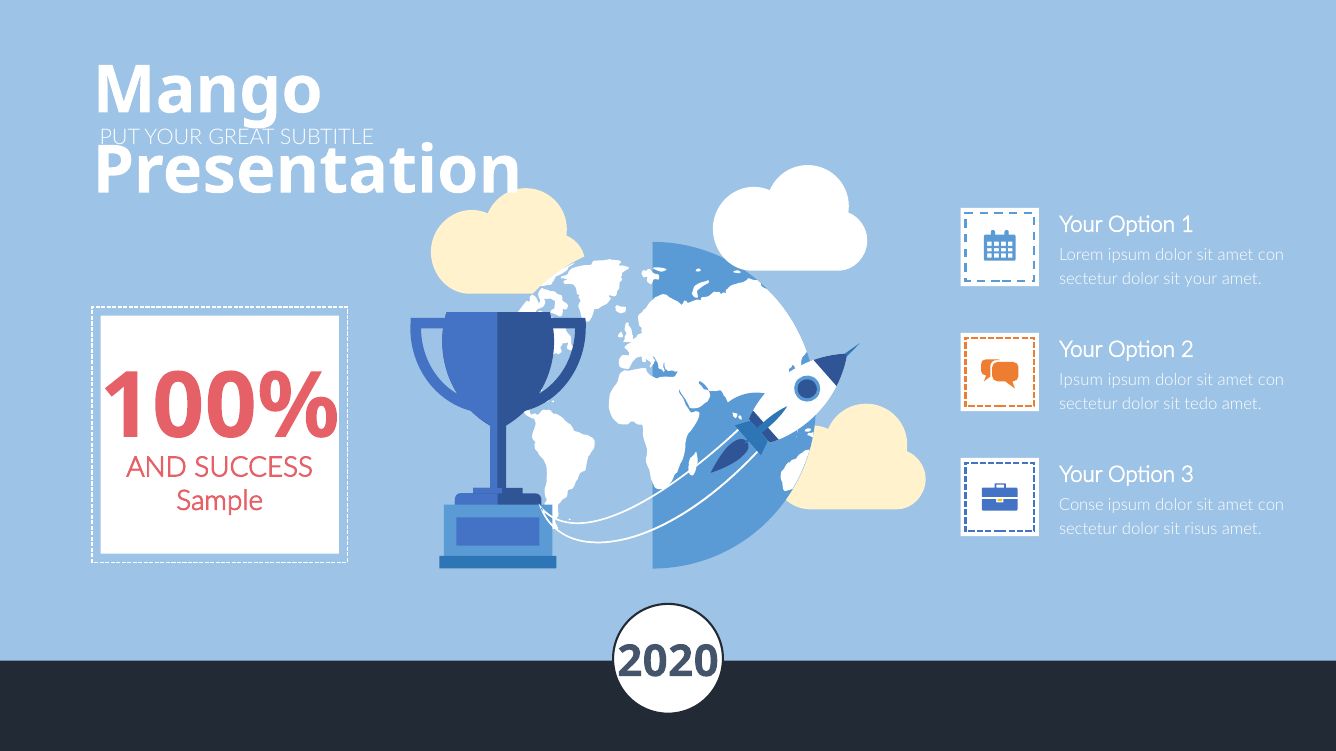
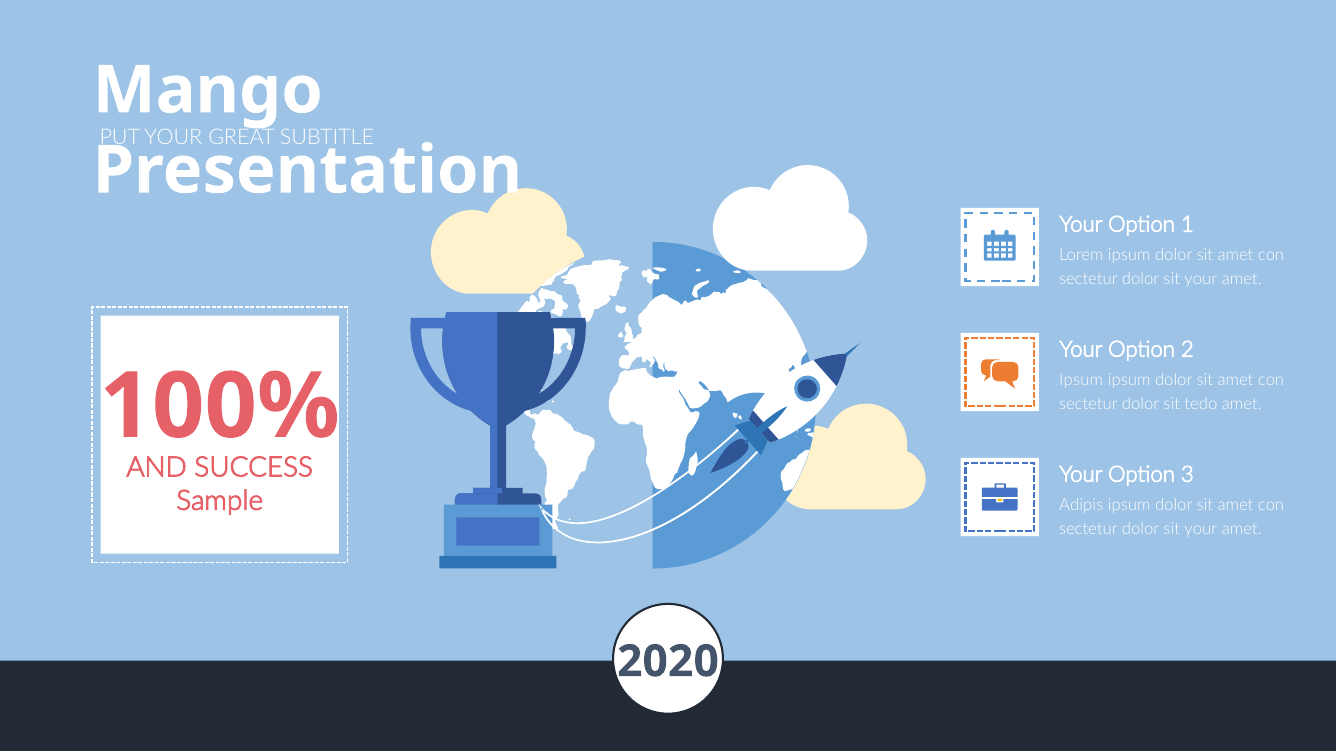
Conse: Conse -> Adipis
risus at (1201, 529): risus -> your
